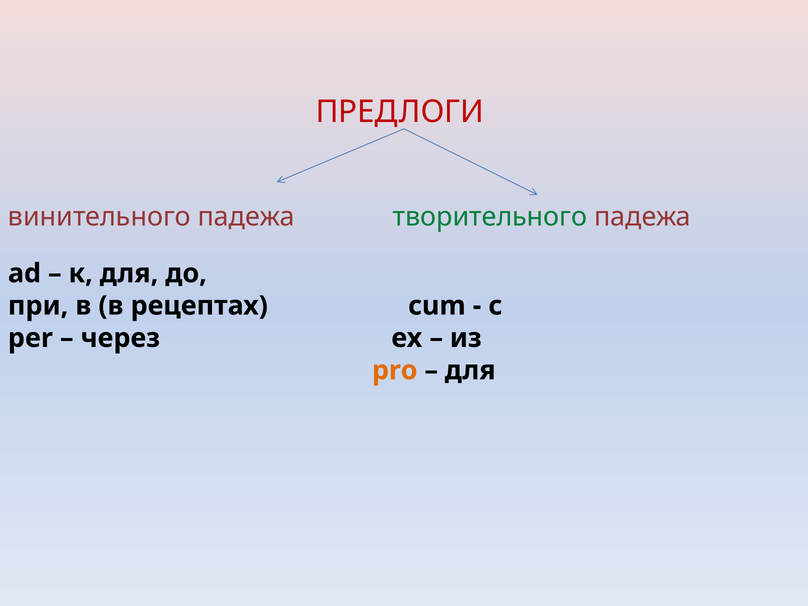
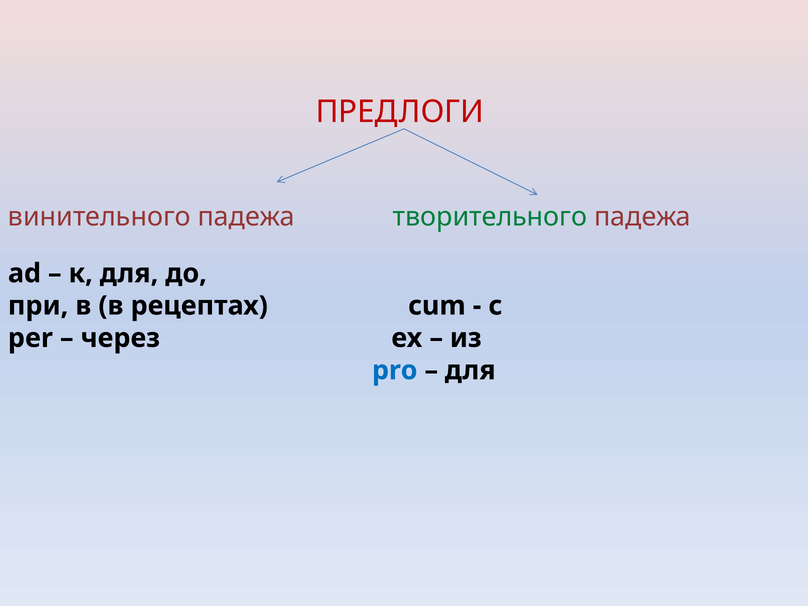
pro colour: orange -> blue
